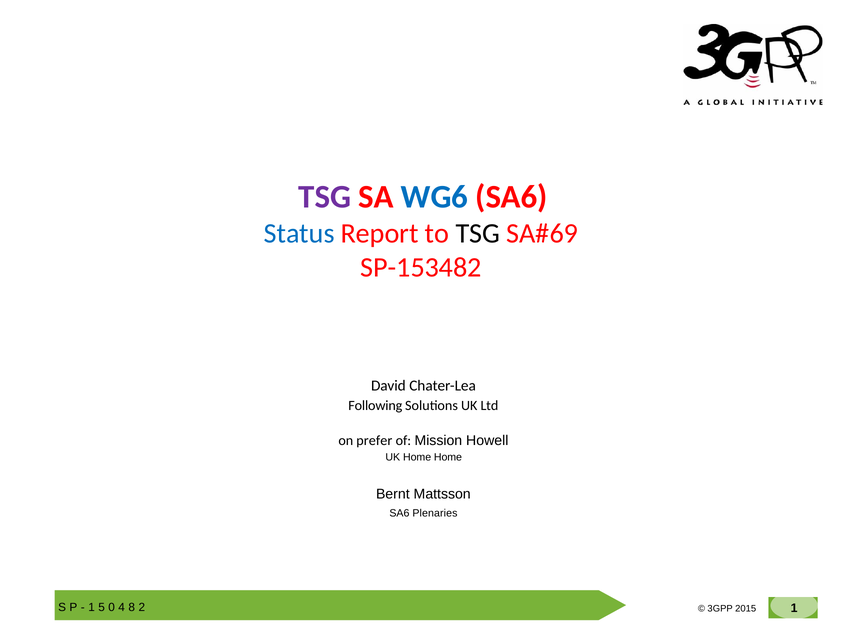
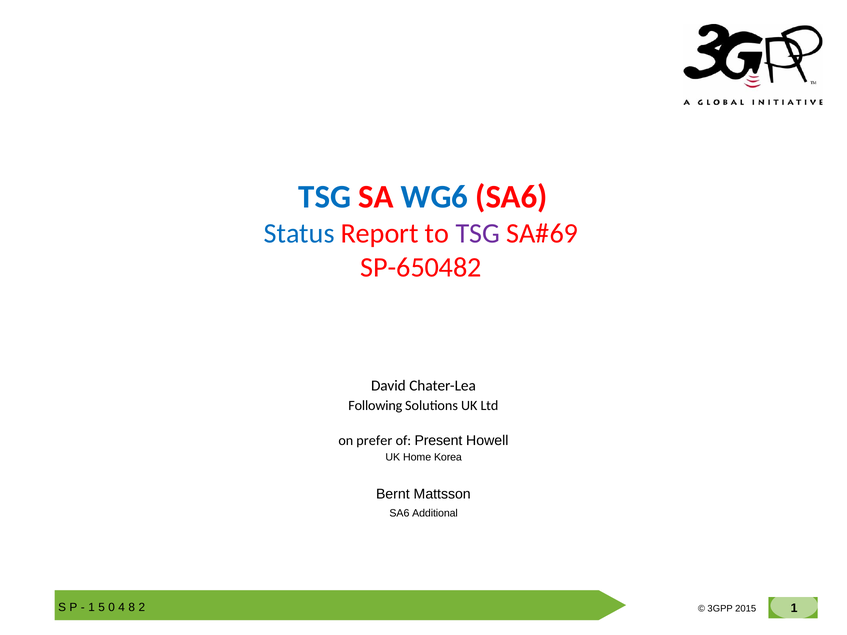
TSG at (325, 197) colour: purple -> blue
TSG at (478, 233) colour: black -> purple
SP-153482: SP-153482 -> SP-650482
Mission: Mission -> Present
Home Home: Home -> Korea
Plenaries: Plenaries -> Additional
